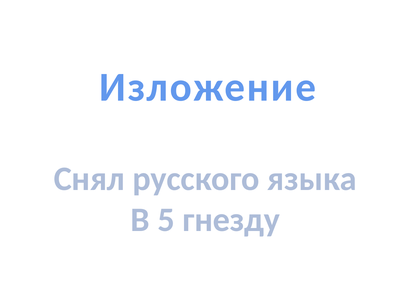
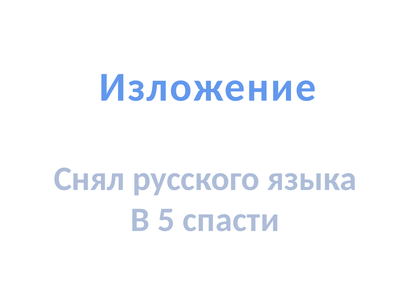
гнезду: гнезду -> спасти
